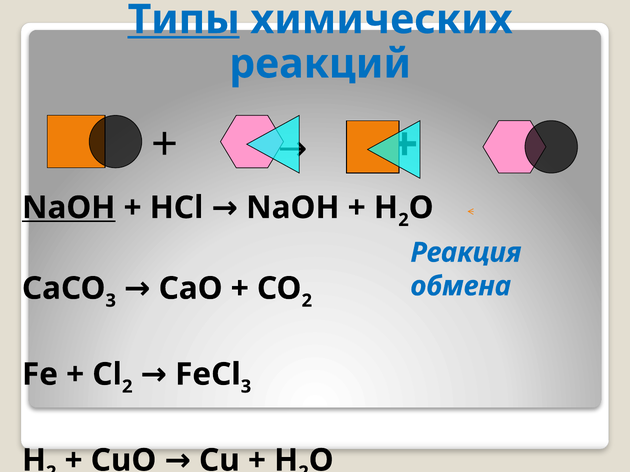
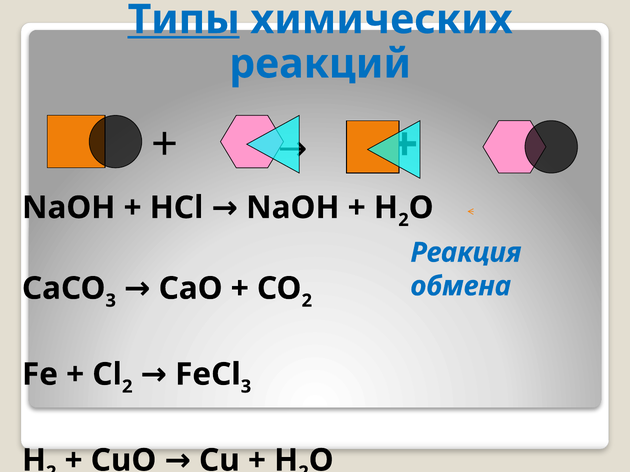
NaOH at (69, 208) underline: present -> none
